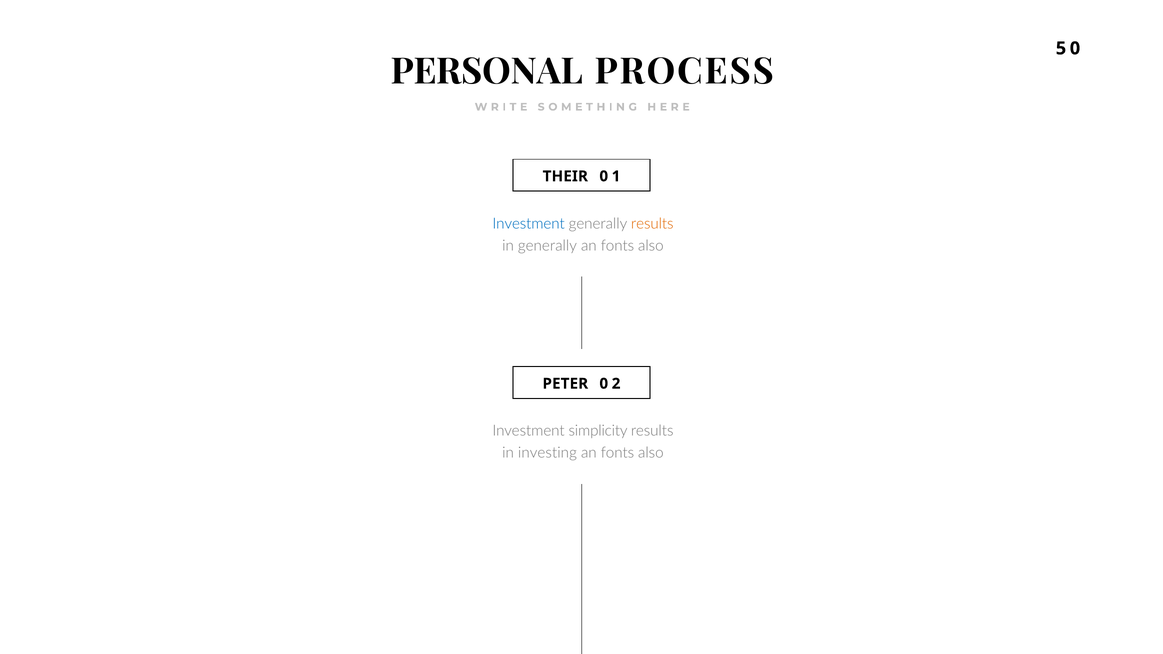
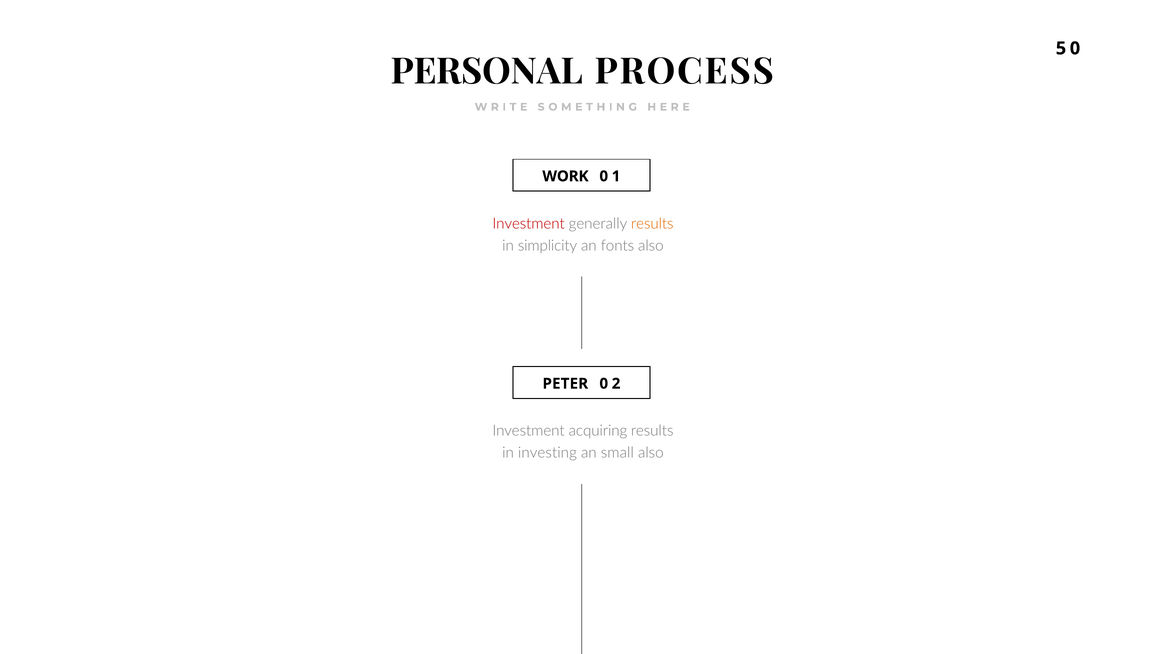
THEIR: THEIR -> WORK
Investment at (529, 224) colour: blue -> red
in generally: generally -> simplicity
simplicity: simplicity -> acquiring
fonts at (617, 453): fonts -> small
